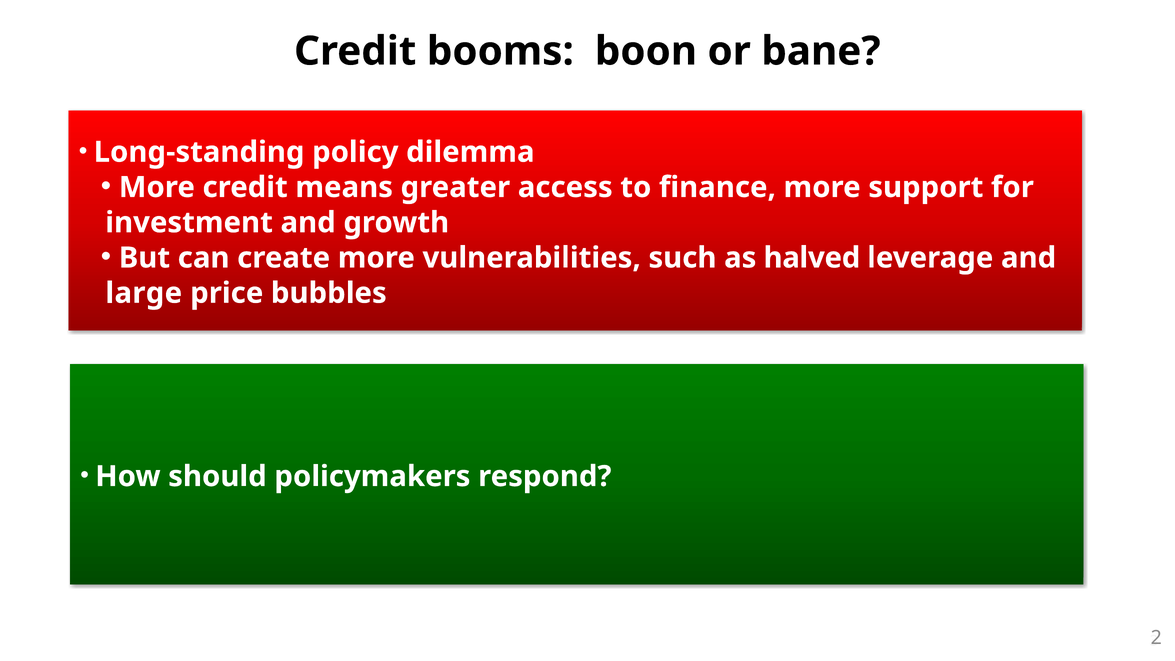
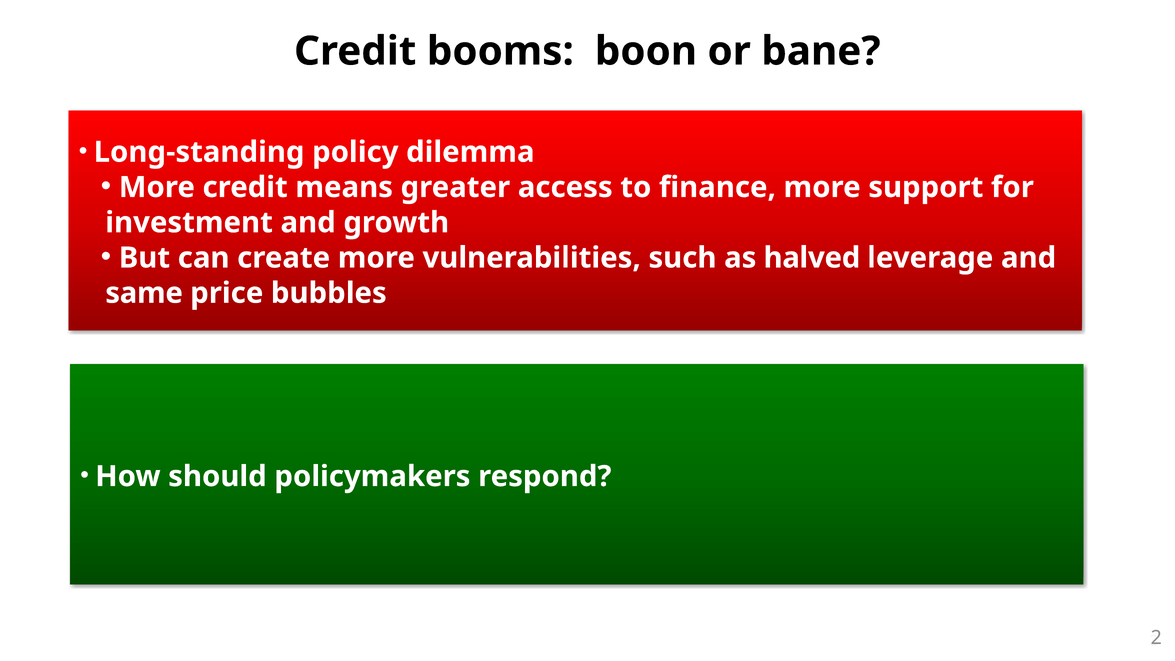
large: large -> same
